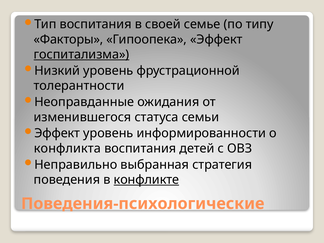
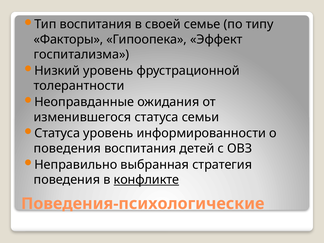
госпитализма underline: present -> none
Эффект at (57, 133): Эффект -> Статуса
конфликта at (67, 148): конфликта -> поведения
